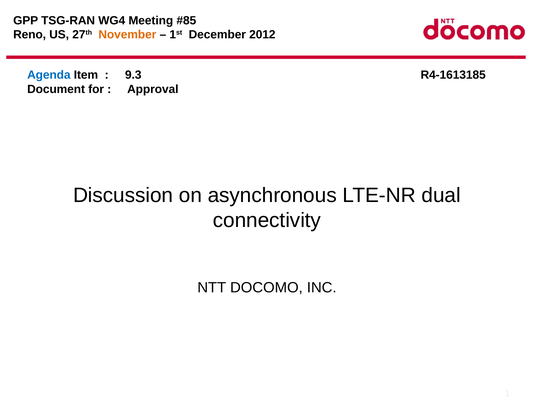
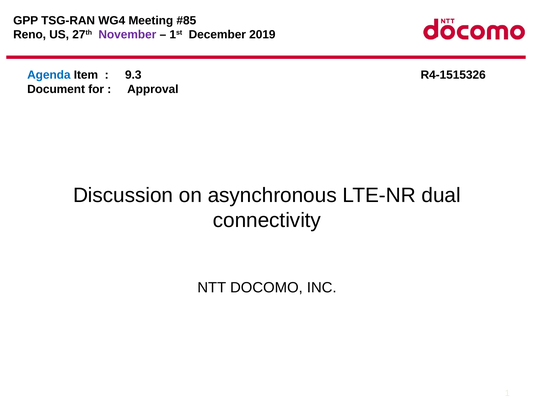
November colour: orange -> purple
2012: 2012 -> 2019
R4-1613185: R4-1613185 -> R4-1515326
